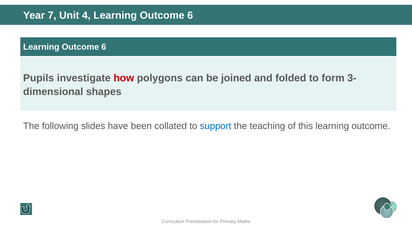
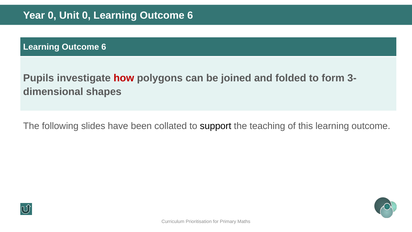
Year 7: 7 -> 0
Unit 4: 4 -> 0
support colour: blue -> black
